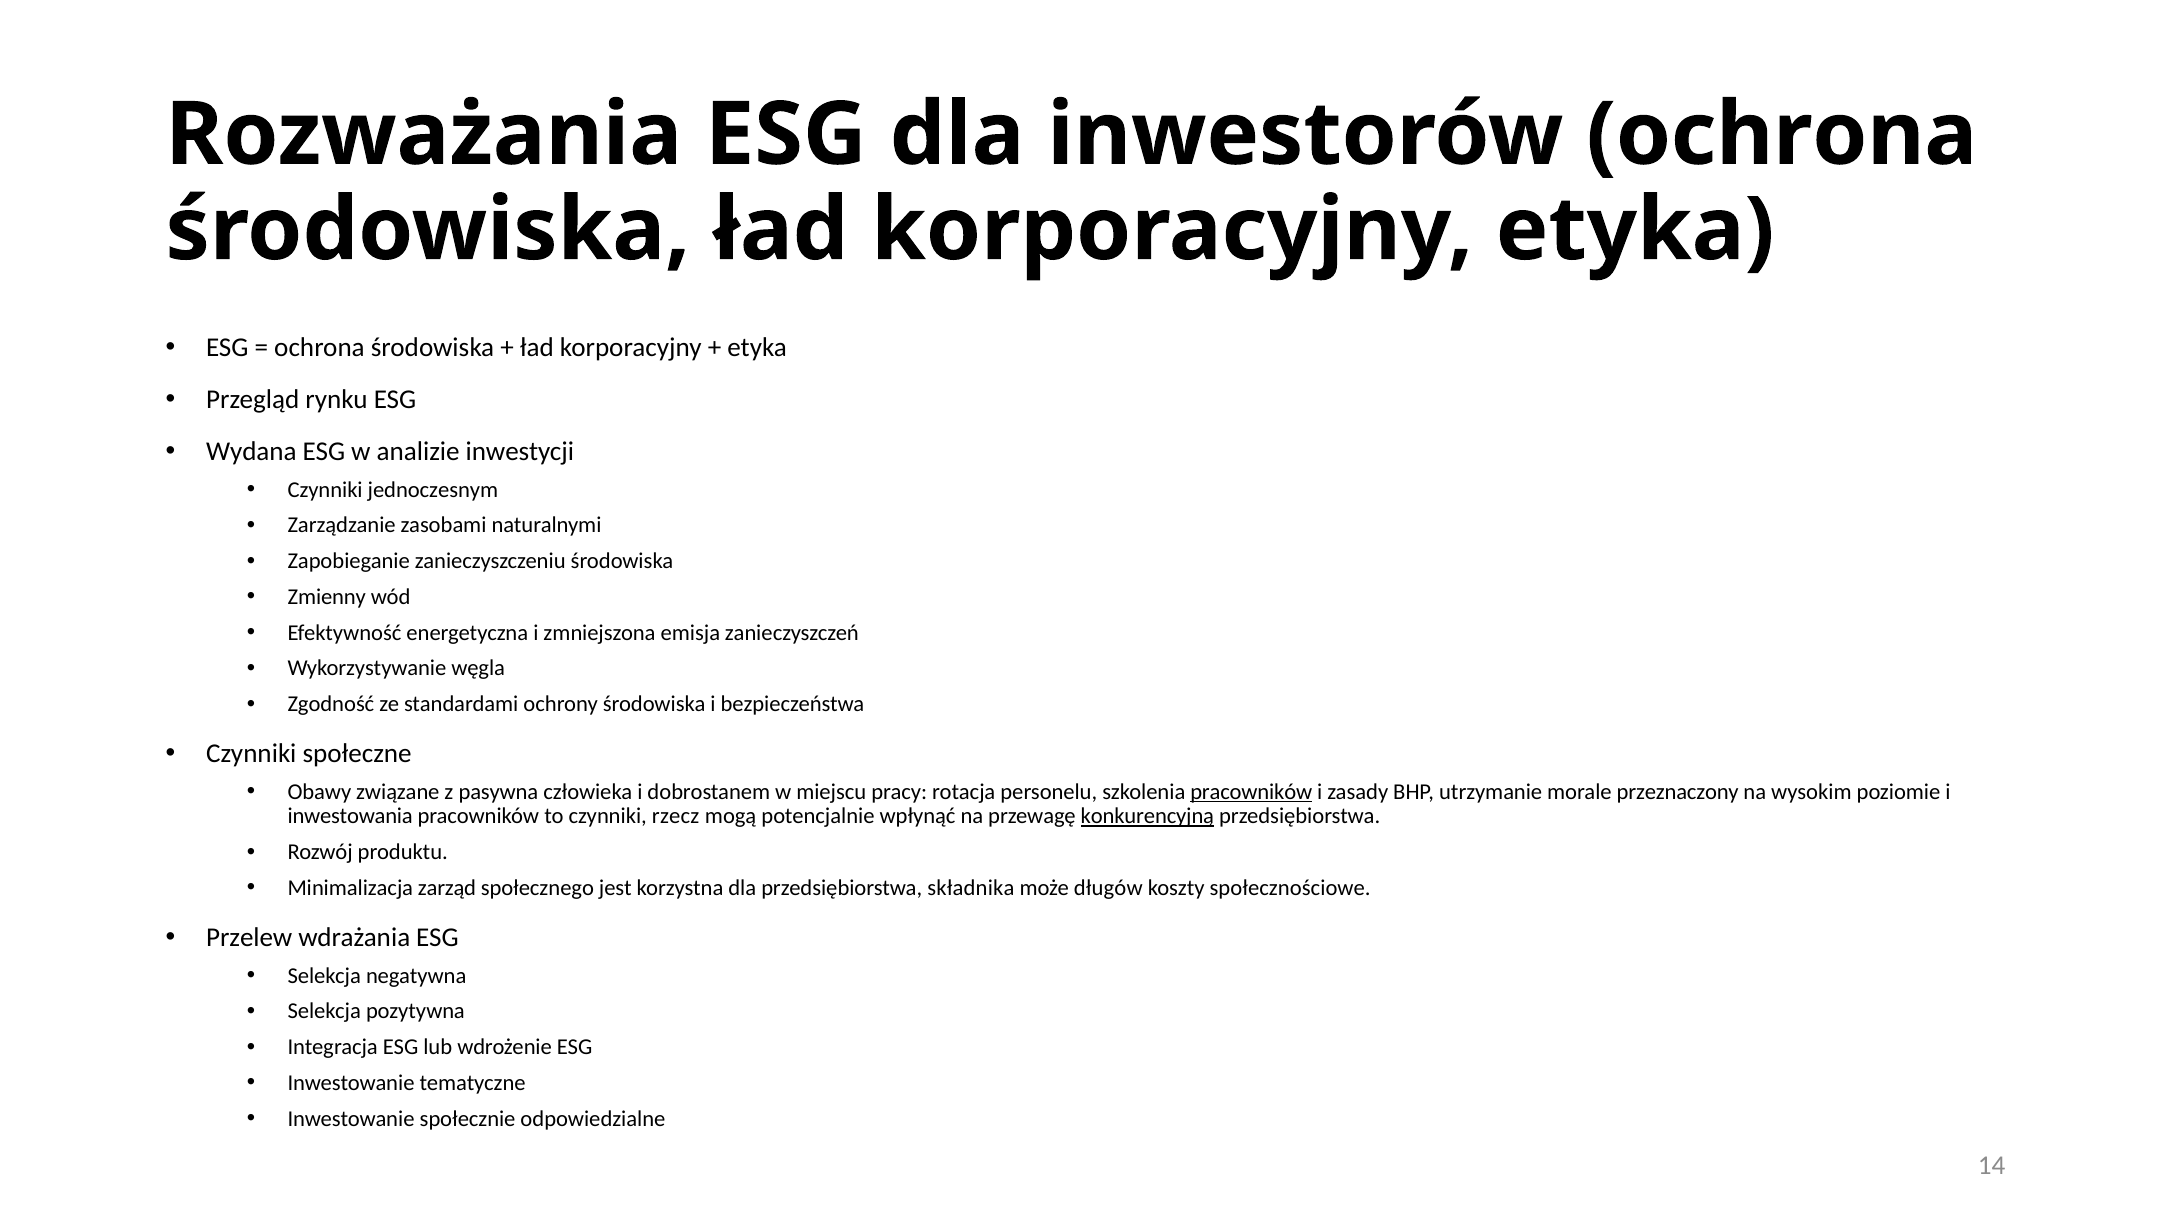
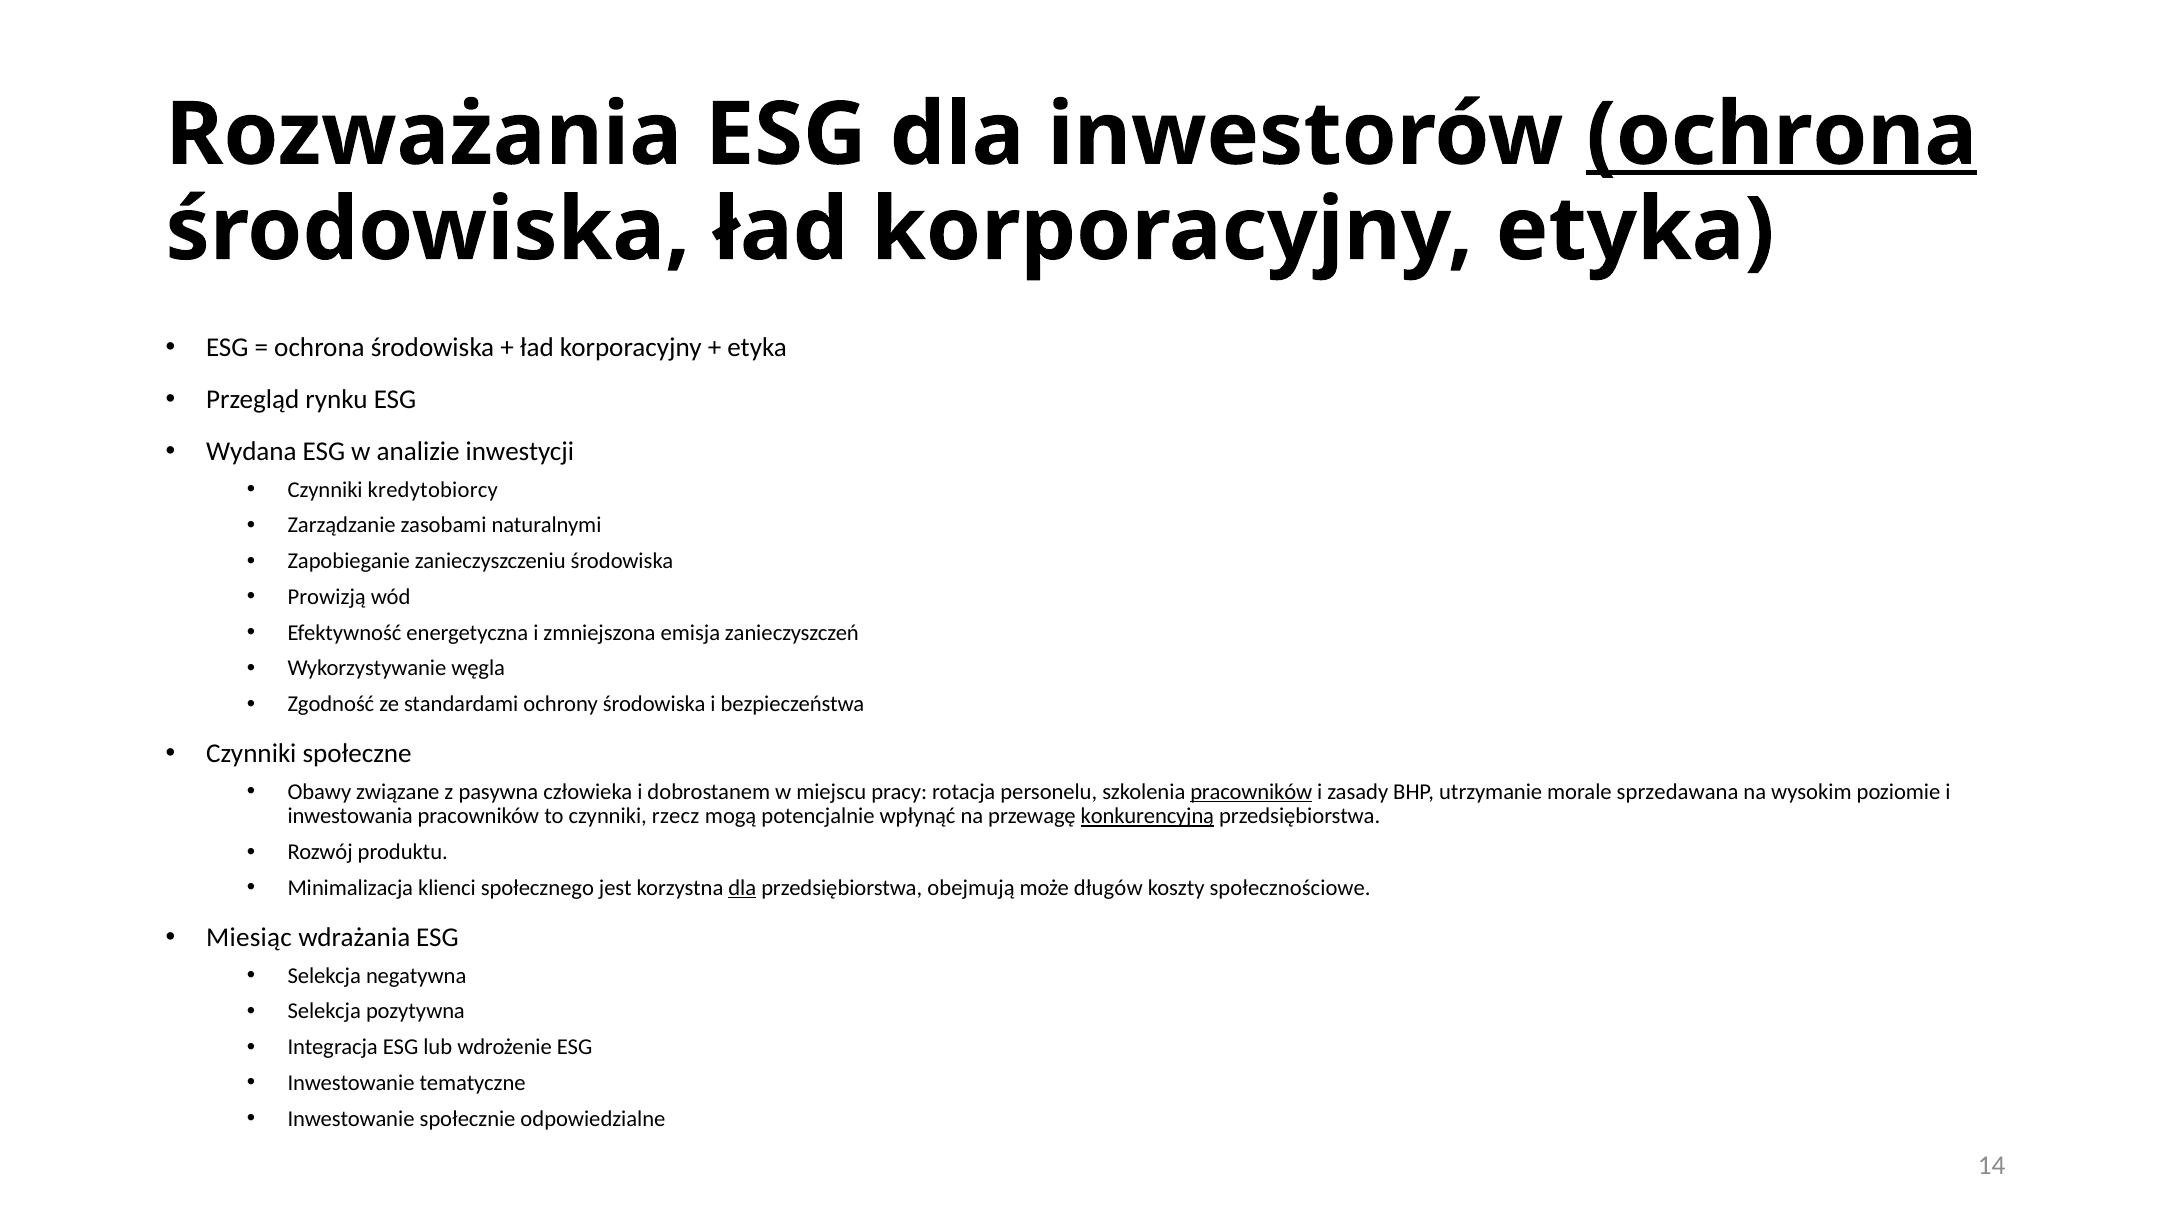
ochrona at (1782, 135) underline: none -> present
jednoczesnym: jednoczesnym -> kredytobiorcy
Zmienny: Zmienny -> Prowizją
przeznaczony: przeznaczony -> sprzedawana
zarząd: zarząd -> klienci
dla at (742, 888) underline: none -> present
składnika: składnika -> obejmują
Przelew: Przelew -> Miesiąc
